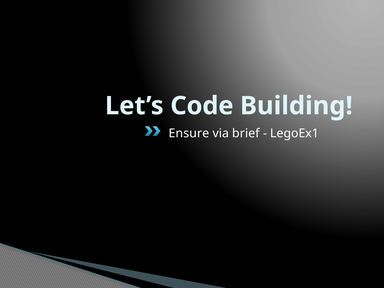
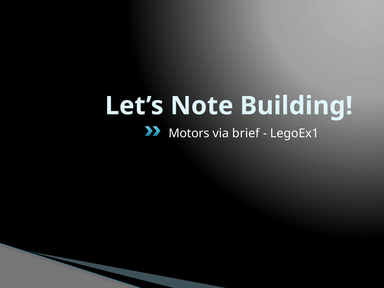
Code: Code -> Note
Ensure: Ensure -> Motors
